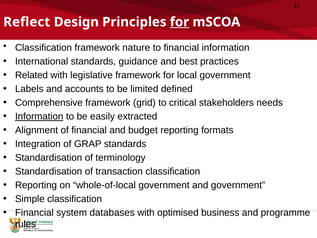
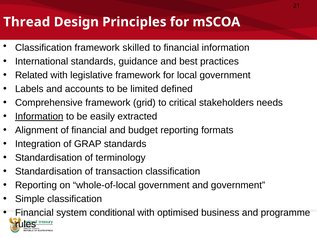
Reflect: Reflect -> Thread
for at (180, 22) underline: present -> none
nature: nature -> skilled
databases: databases -> conditional
